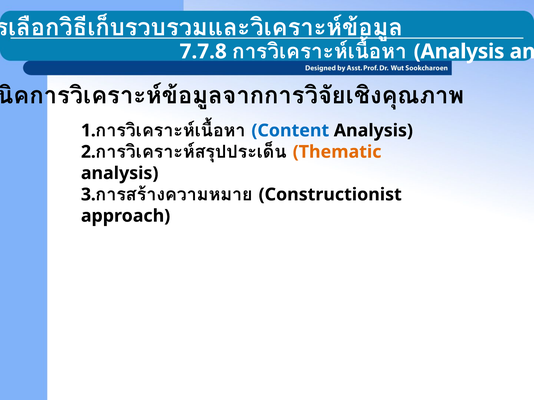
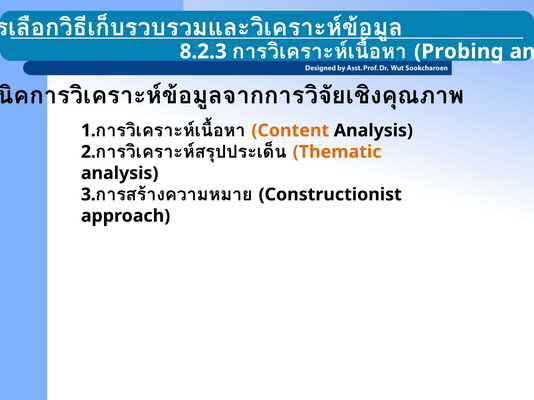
Analysis at (459, 52): Analysis -> Probing
7.7.8: 7.7.8 -> 8.2.3
Content colour: blue -> orange
